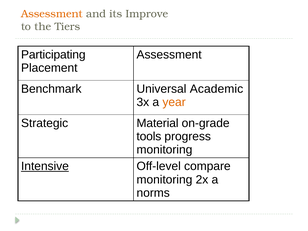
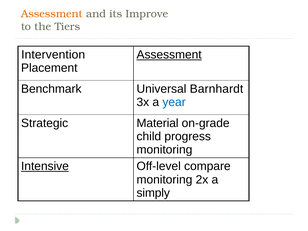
Participating: Participating -> Intervention
Assessment at (169, 55) underline: none -> present
Academic: Academic -> Barnhardt
year colour: orange -> blue
tools: tools -> child
norms: norms -> simply
